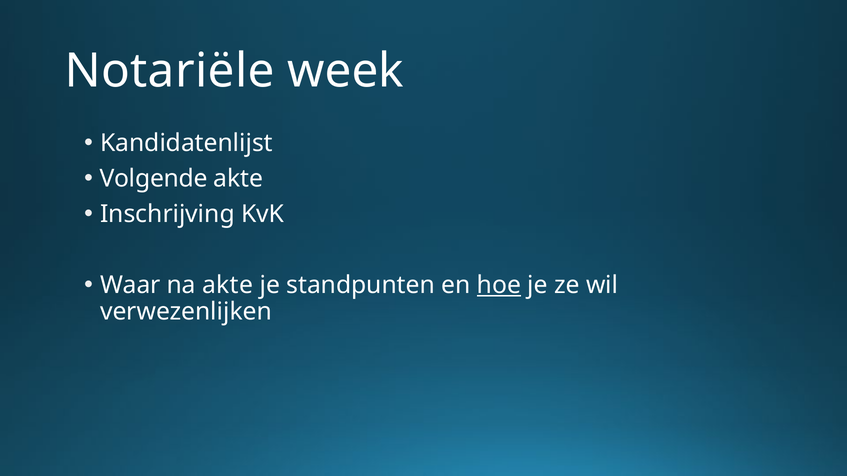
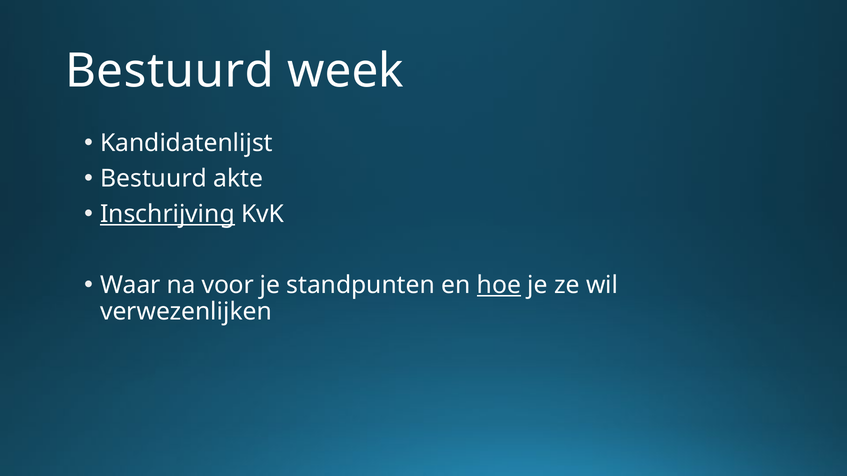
Notariële at (170, 71): Notariële -> Bestuurd
Volgende at (154, 179): Volgende -> Bestuurd
Inschrijving underline: none -> present
na akte: akte -> voor
